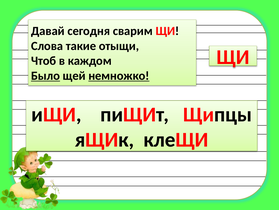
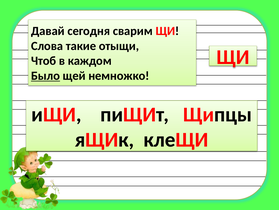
немножко underline: present -> none
